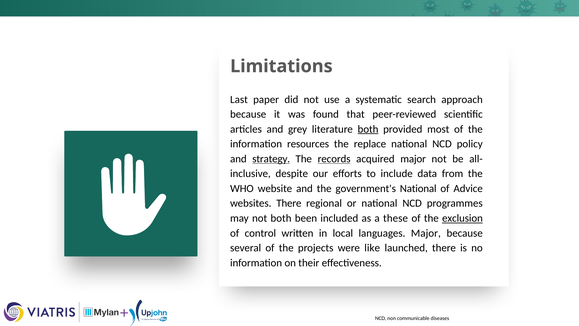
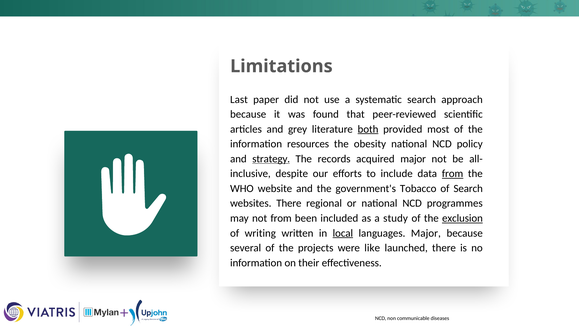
replace: replace -> obesity
records underline: present -> none
from at (453, 174) underline: none -> present
government's National: National -> Tobacco
of Advice: Advice -> Search
not both: both -> from
these: these -> study
control: control -> writing
local underline: none -> present
